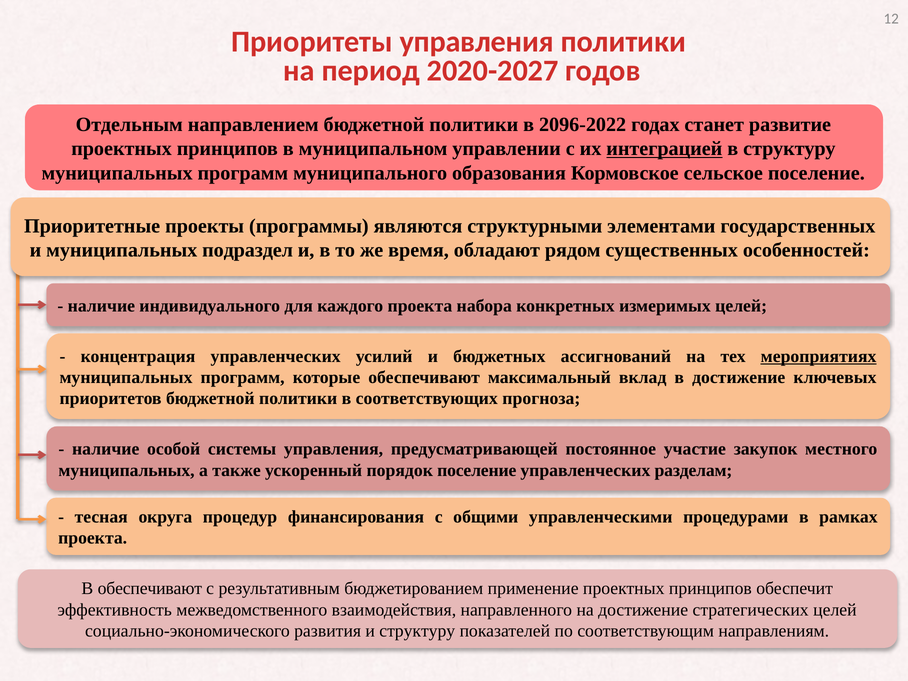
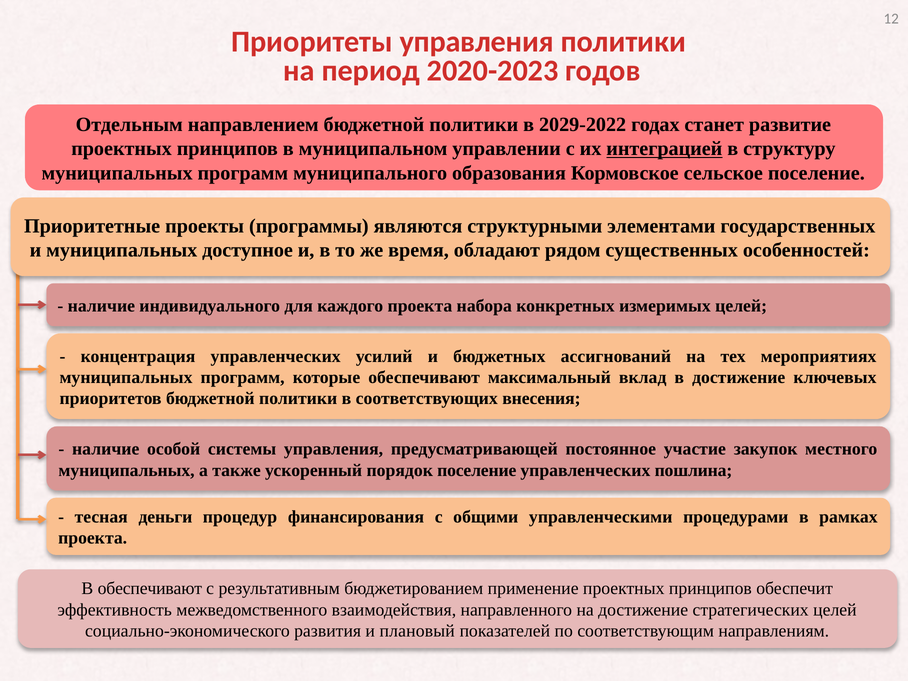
2020-2027: 2020-2027 -> 2020-2023
2096-2022: 2096-2022 -> 2029-2022
подраздел: подраздел -> доступное
мероприятиях underline: present -> none
прогноза: прогноза -> внесения
разделам: разделам -> пошлина
округа: округа -> деньги
и структуру: структуру -> плановый
